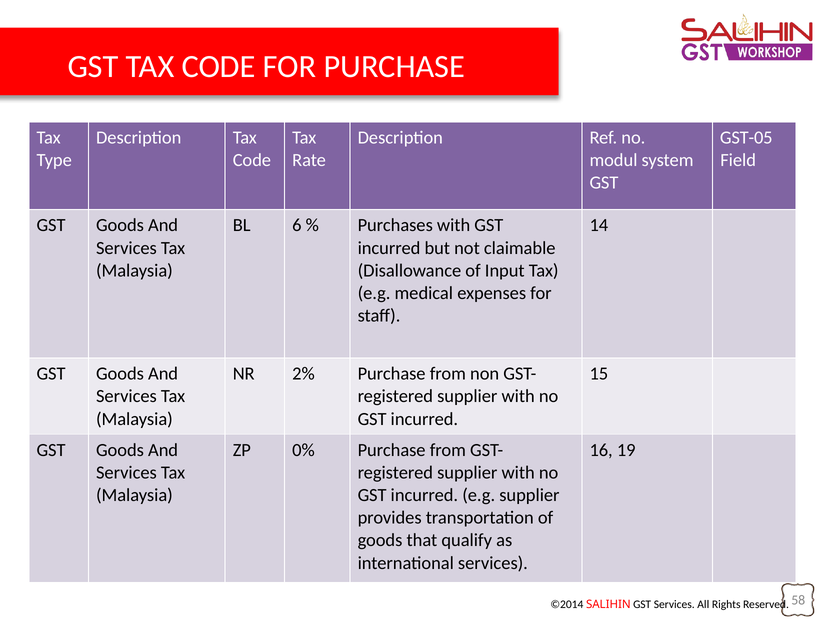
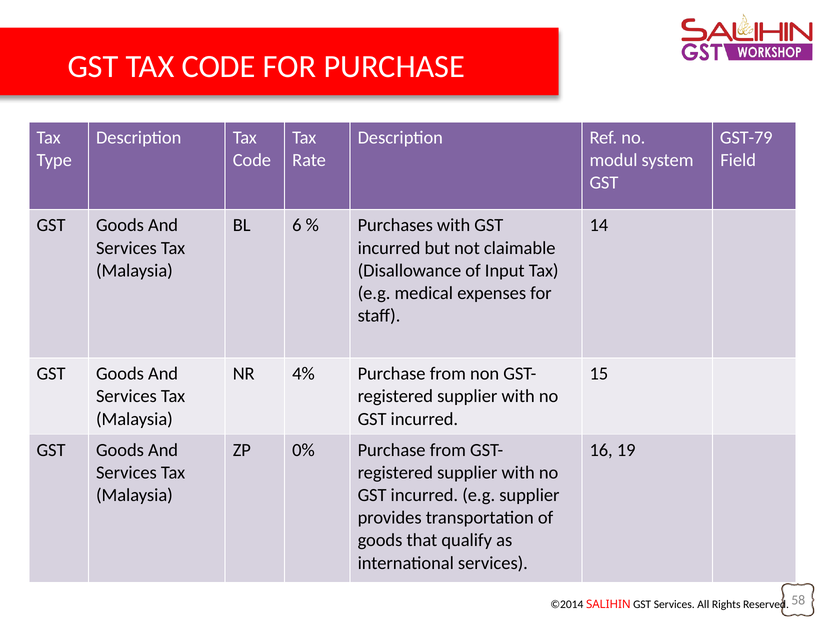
GST-05: GST-05 -> GST-79
2%: 2% -> 4%
